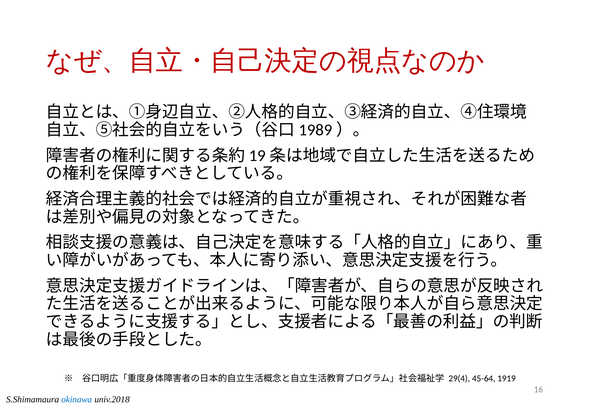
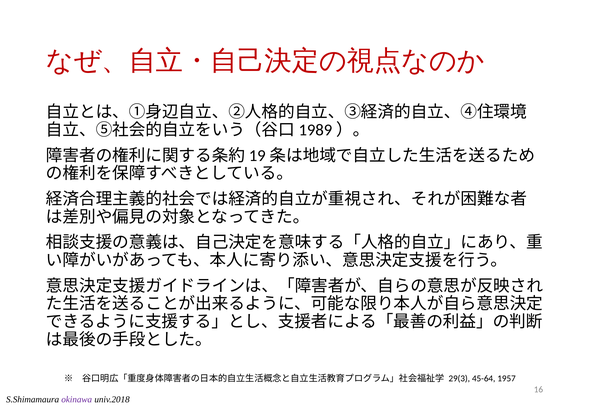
29(4: 29(4 -> 29(3
1919: 1919 -> 1957
okinawa colour: blue -> purple
